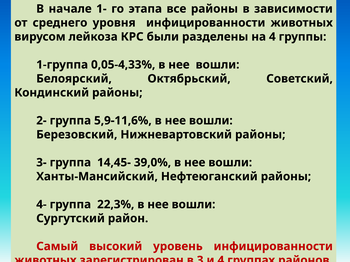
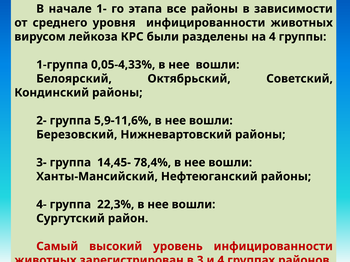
39,0%: 39,0% -> 78,4%
